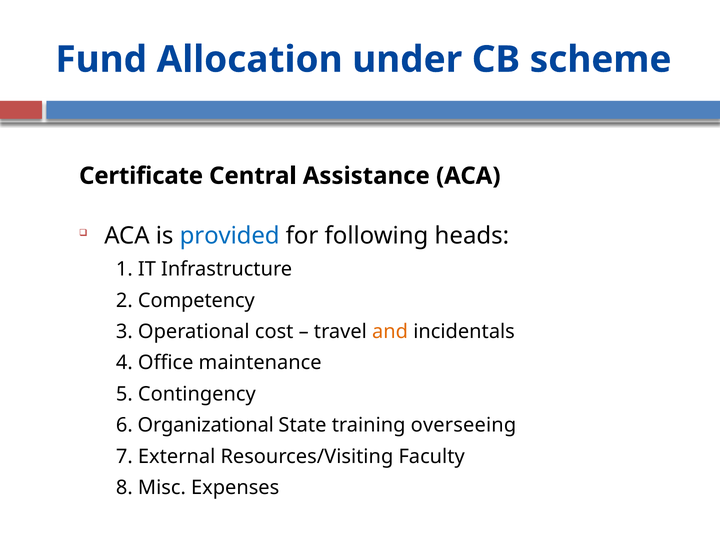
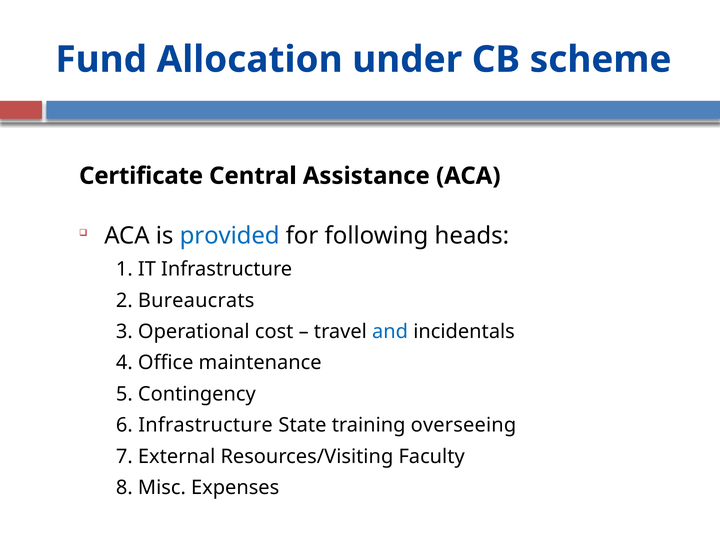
Competency: Competency -> Bureaucrats
and colour: orange -> blue
6 Organizational: Organizational -> Infrastructure
